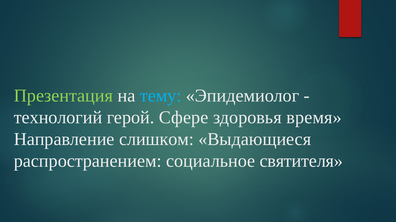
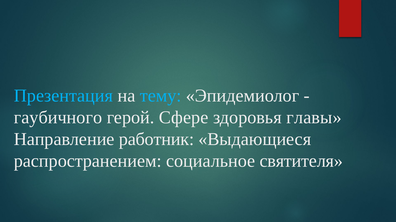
Презентация colour: light green -> light blue
технологий: технологий -> гаубичного
время: время -> главы
слишком: слишком -> работник
